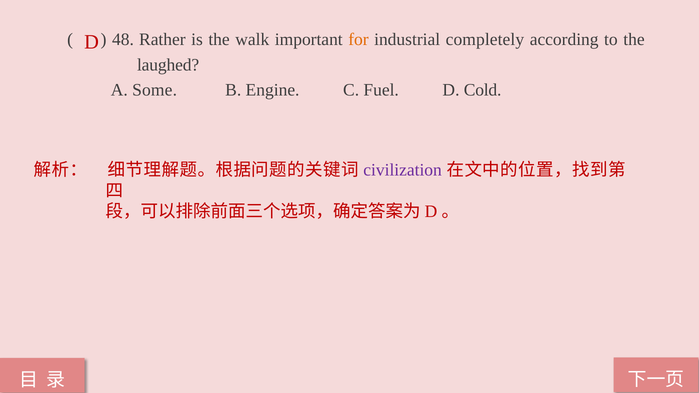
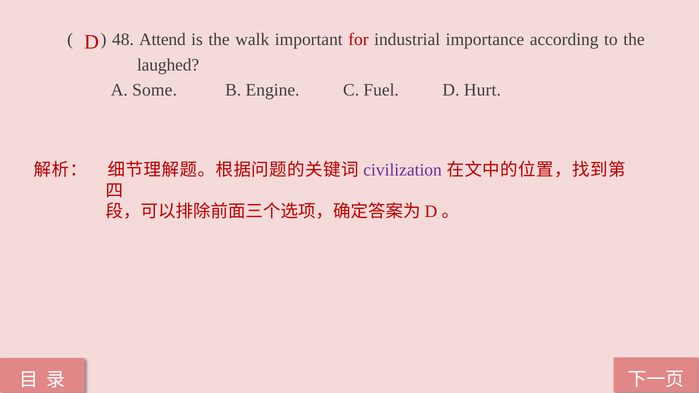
Rather: Rather -> Attend
for colour: orange -> red
completely: completely -> importance
Cold: Cold -> Hurt
